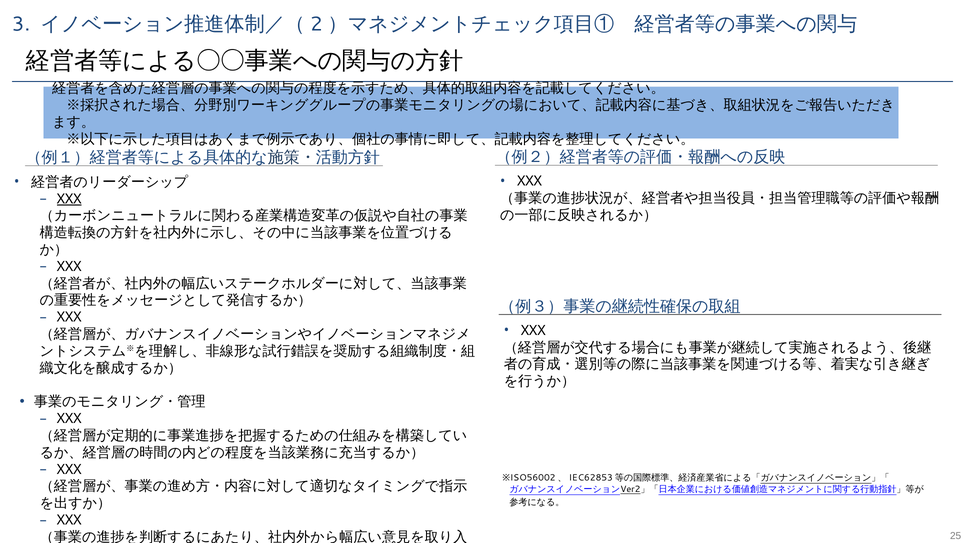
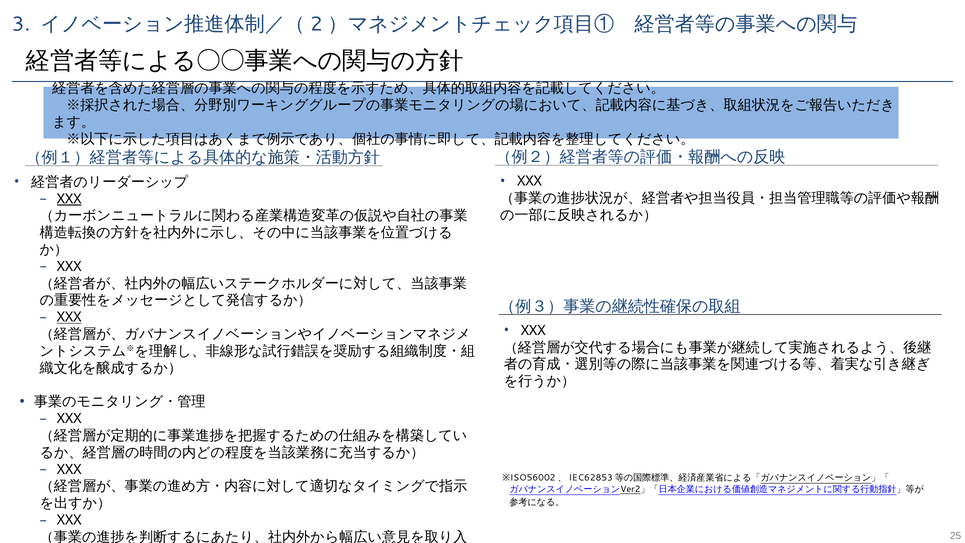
XXX at (69, 317) underline: none -> present
